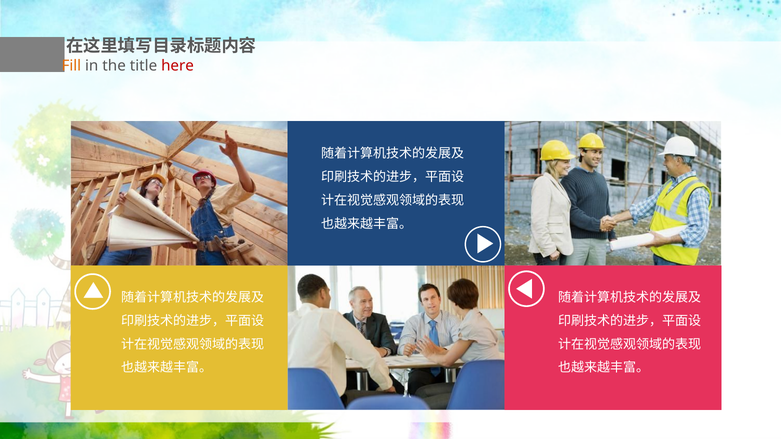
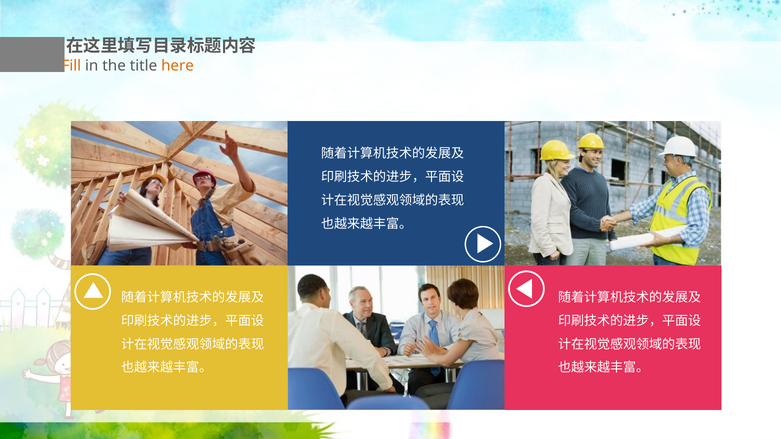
here colour: red -> orange
